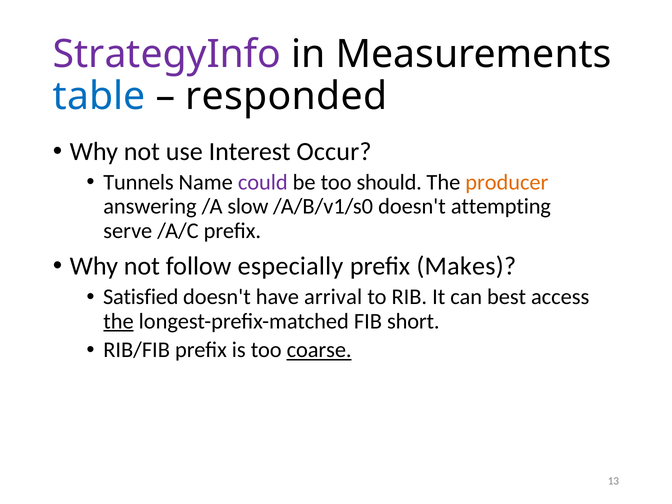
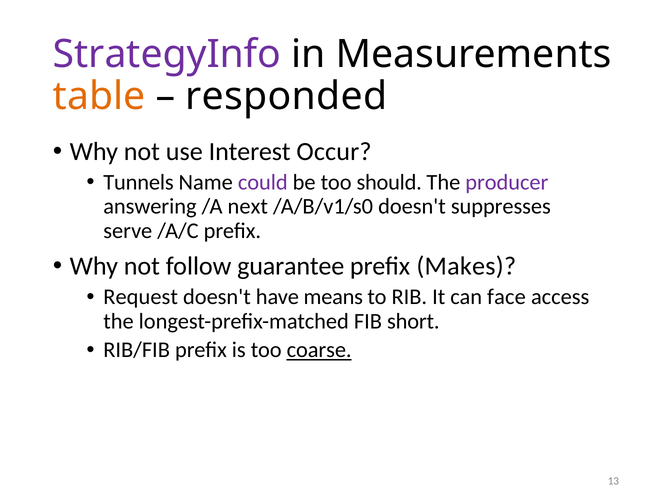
table colour: blue -> orange
producer colour: orange -> purple
slow: slow -> next
attempting: attempting -> suppresses
especially: especially -> guarantee
Satisfied: Satisfied -> Request
arrival: arrival -> means
best: best -> face
the at (119, 321) underline: present -> none
